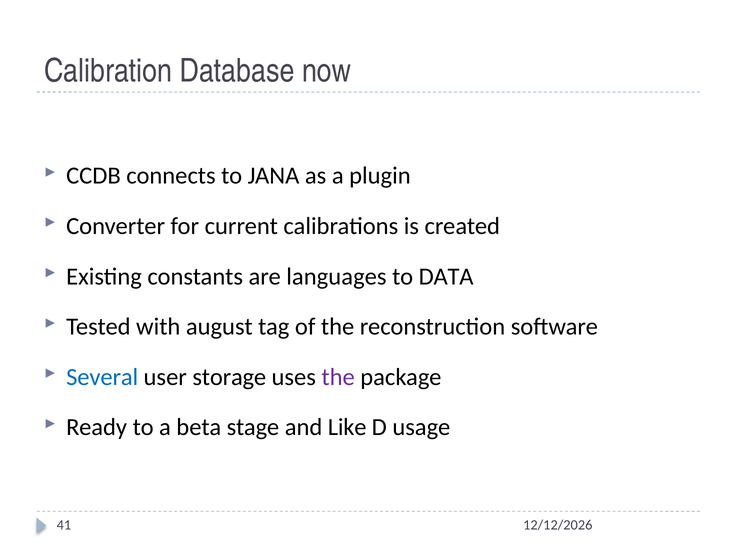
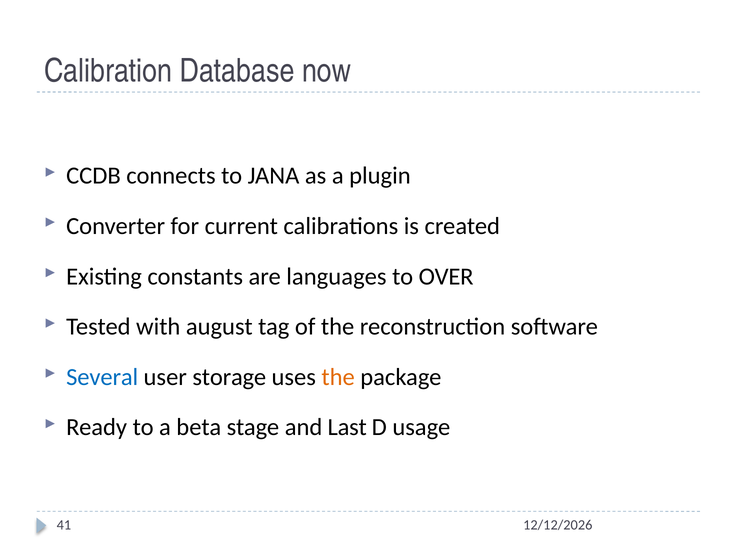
DATA: DATA -> OVER
the at (338, 378) colour: purple -> orange
Like: Like -> Last
